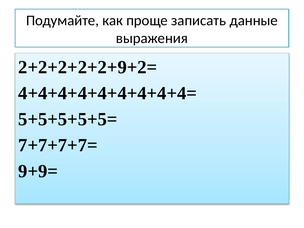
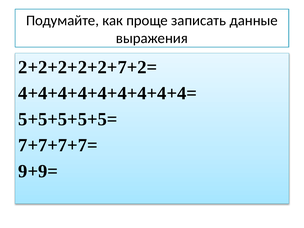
2+2+2+2+2+9+2=: 2+2+2+2+2+9+2= -> 2+2+2+2+2+7+2=
